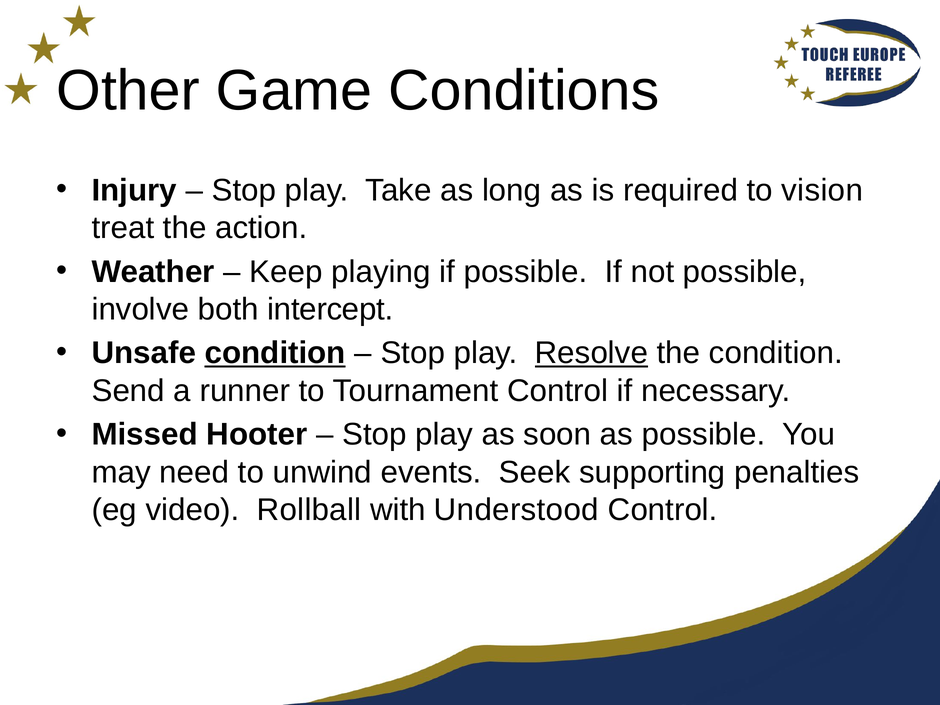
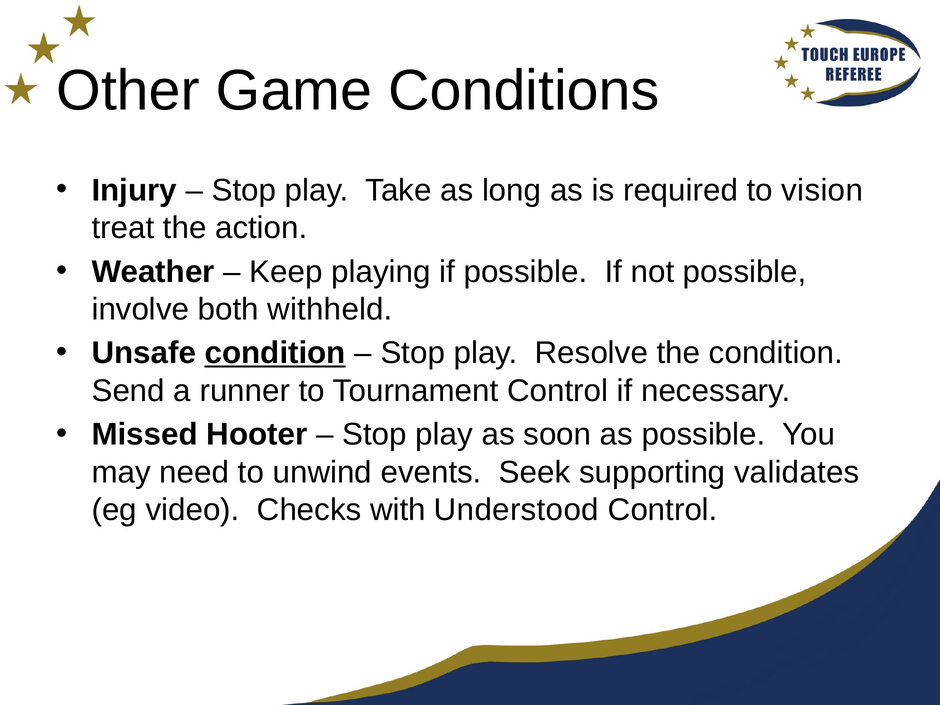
intercept: intercept -> withheld
Resolve underline: present -> none
penalties: penalties -> validates
Rollball: Rollball -> Checks
